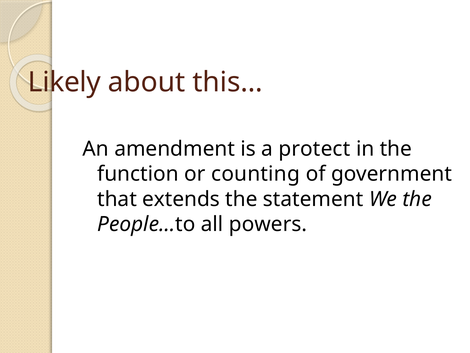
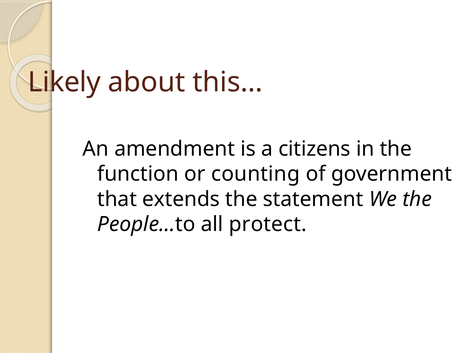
protect: protect -> citizens
powers: powers -> protect
